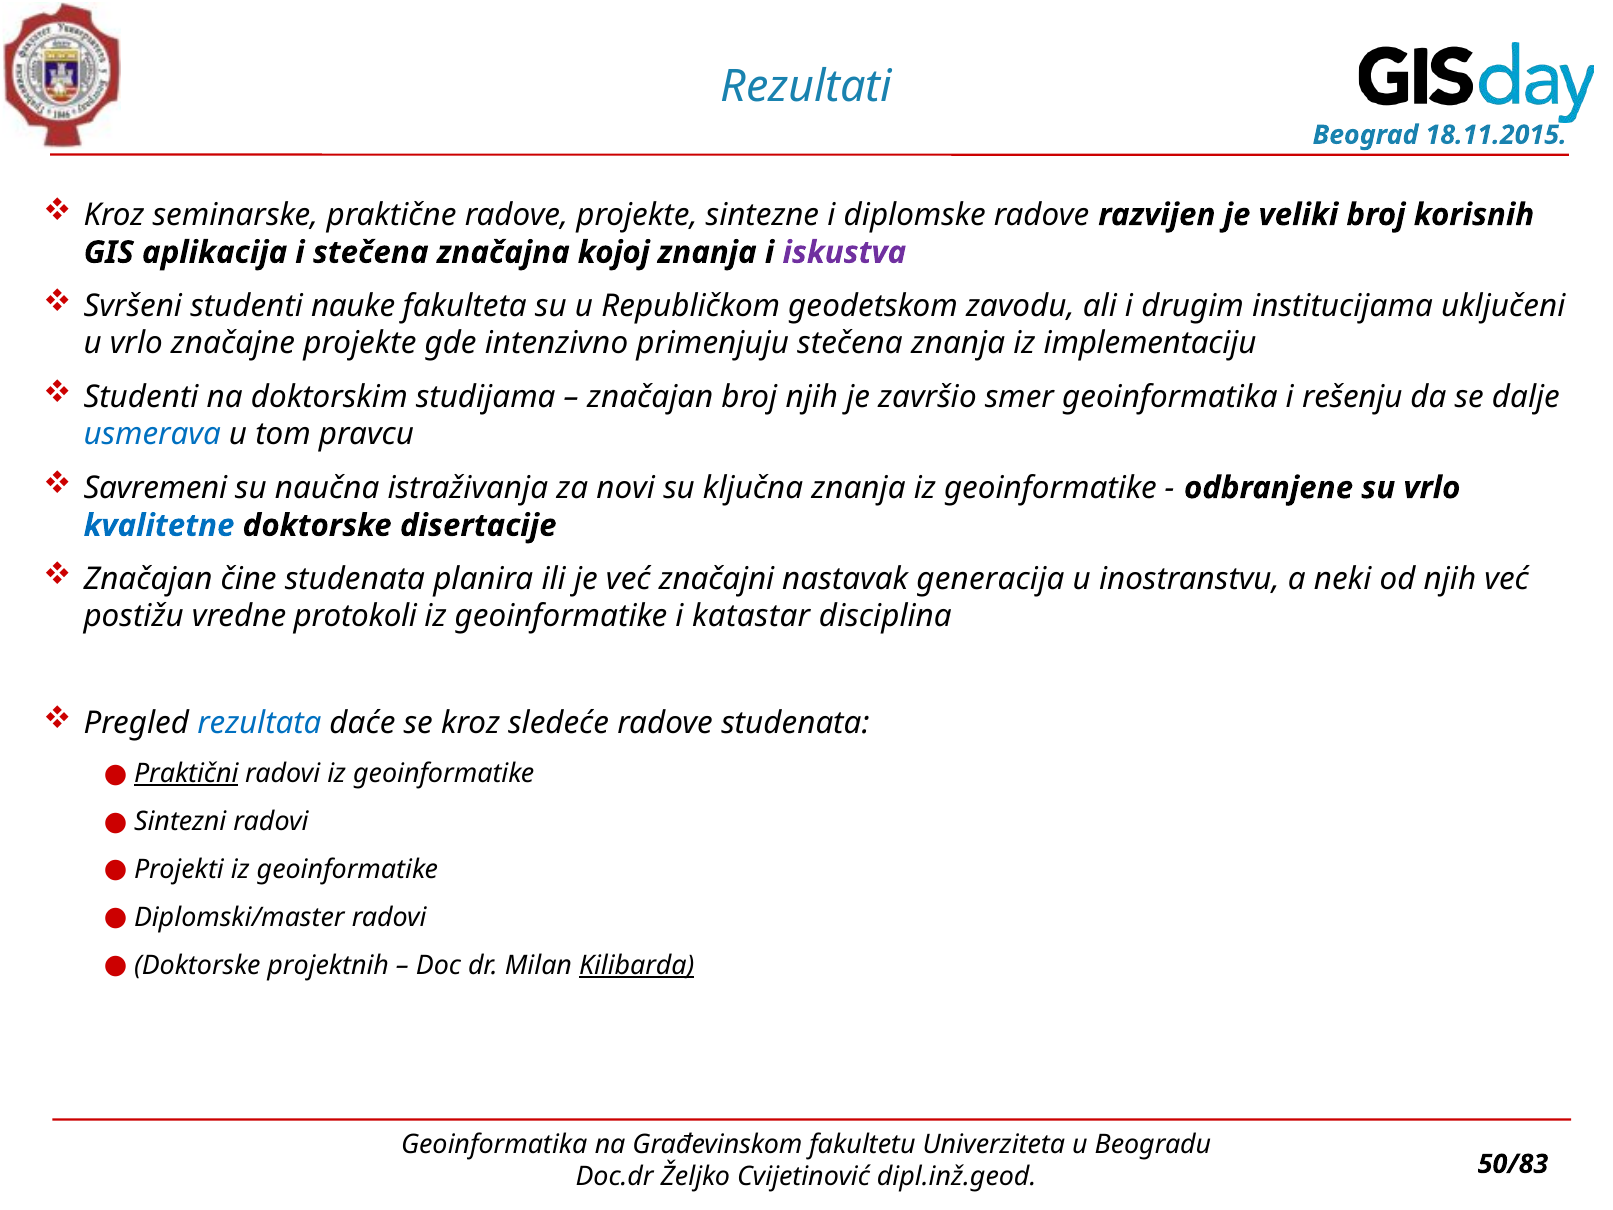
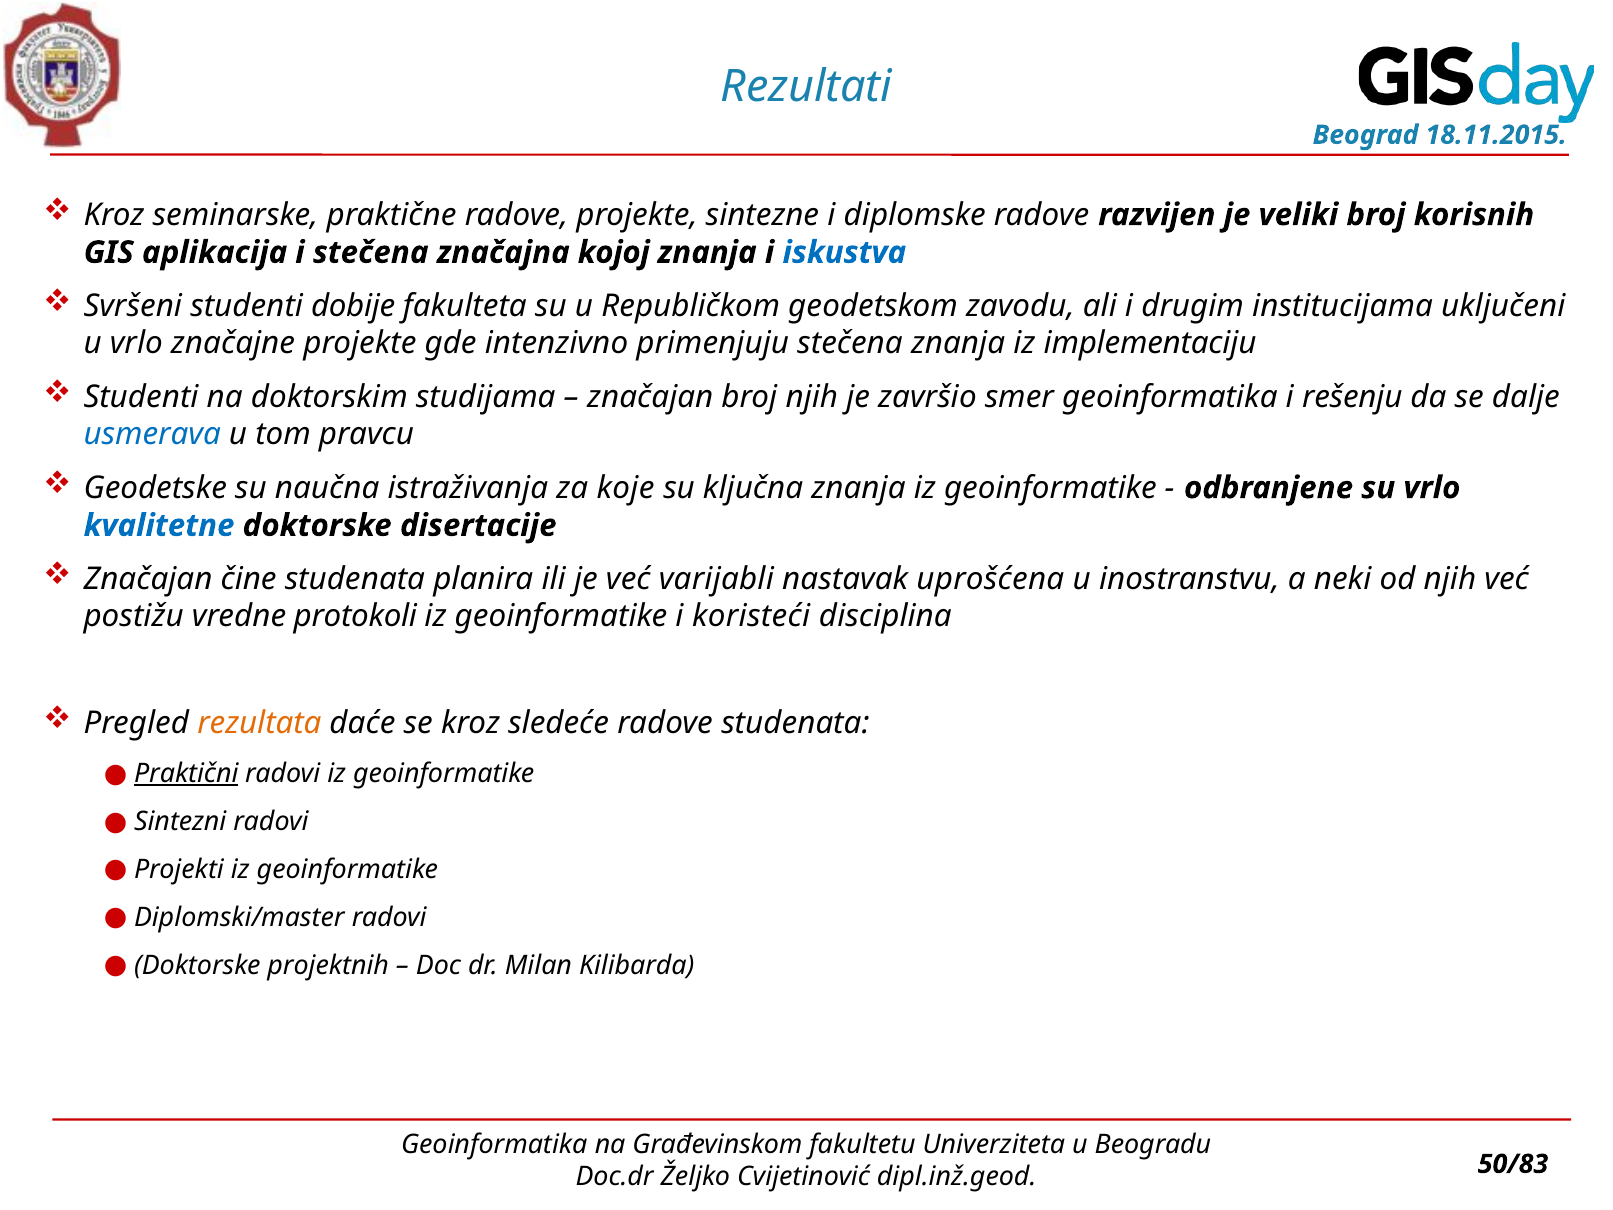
iskustva colour: purple -> blue
nauke: nauke -> dobije
Savremeni: Savremeni -> Geodetske
novi: novi -> koje
značajni: značajni -> varijabli
generacija: generacija -> uprošćena
katastar: katastar -> koristeći
rezultata colour: blue -> orange
Kilibarda underline: present -> none
